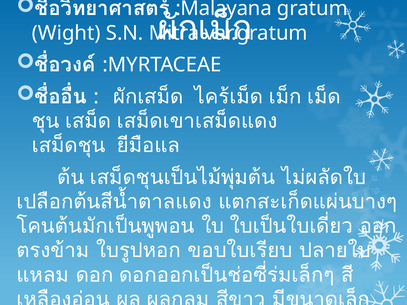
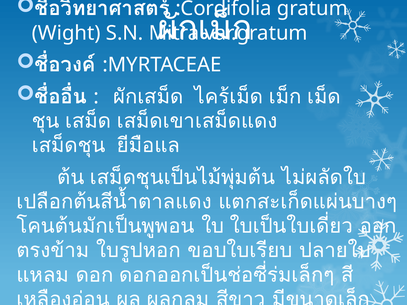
:Malayana: :Malayana -> :Cordifolia
